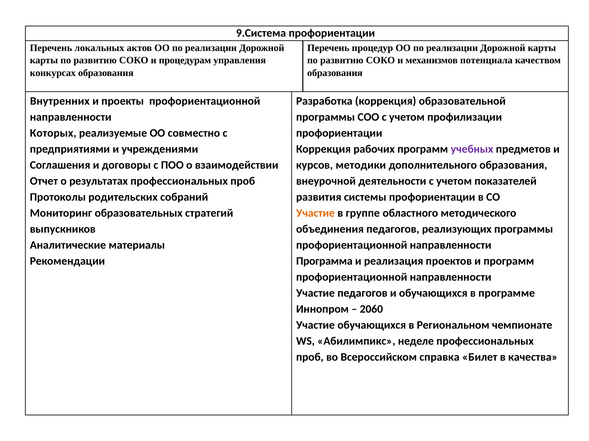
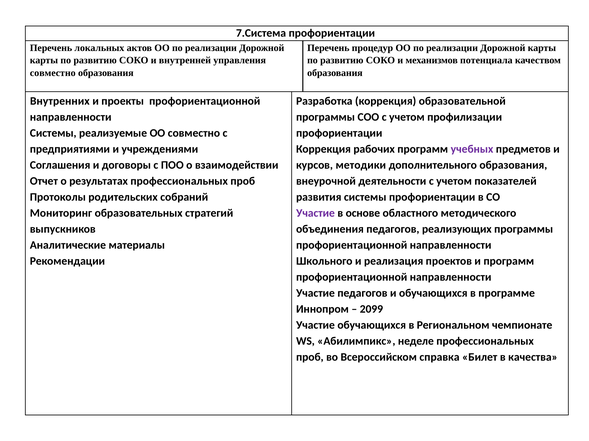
9.Система: 9.Система -> 7.Система
процедурам: процедурам -> внутренней
конкурсах at (53, 73): конкурсах -> совместно
Которых at (53, 133): Которых -> Системы
Участие at (315, 213) colour: orange -> purple
группе: группе -> основе
Программа: Программа -> Школьного
2060: 2060 -> 2099
